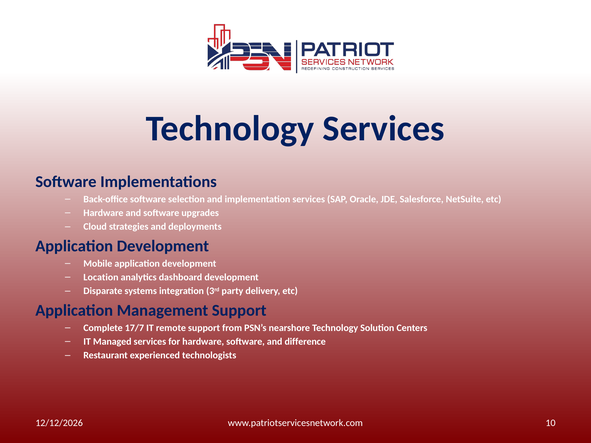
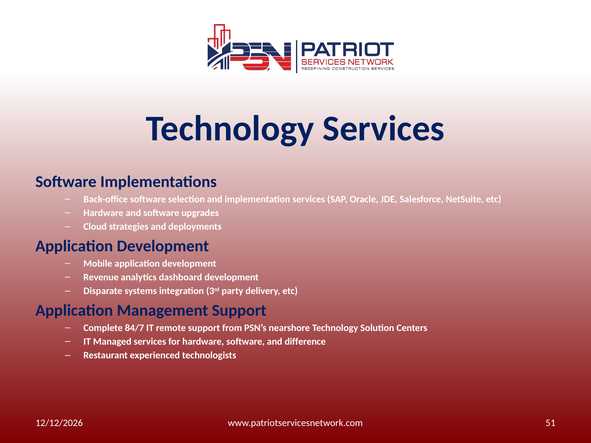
Location: Location -> Revenue
17/7: 17/7 -> 84/7
10: 10 -> 51
